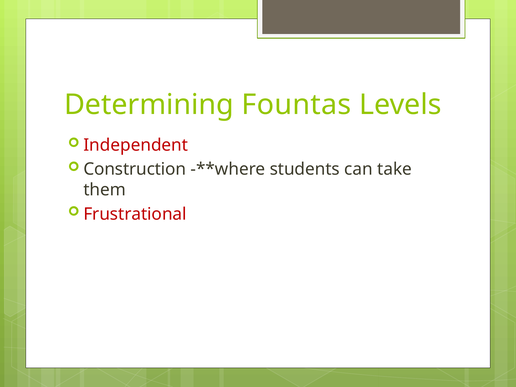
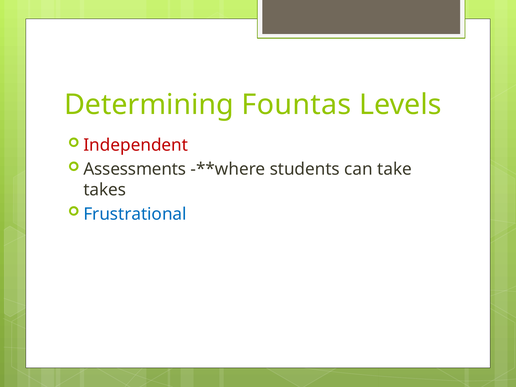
Construction: Construction -> Assessments
them: them -> takes
Frustrational colour: red -> blue
